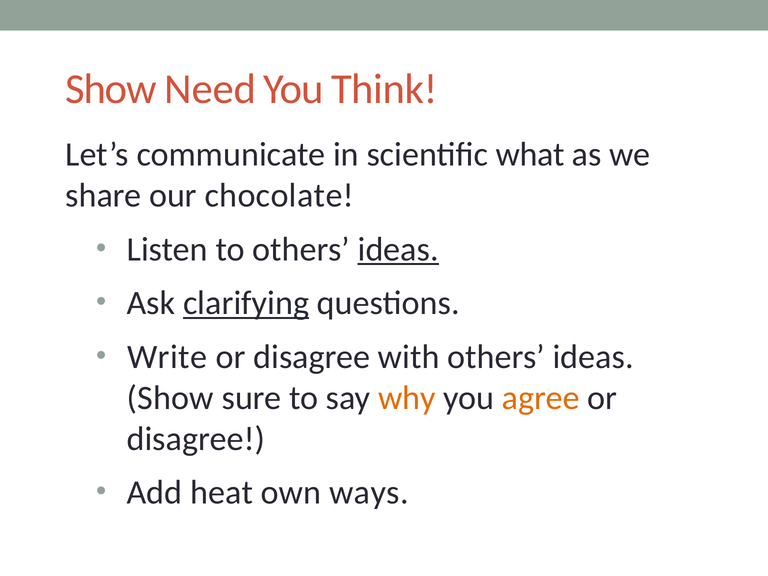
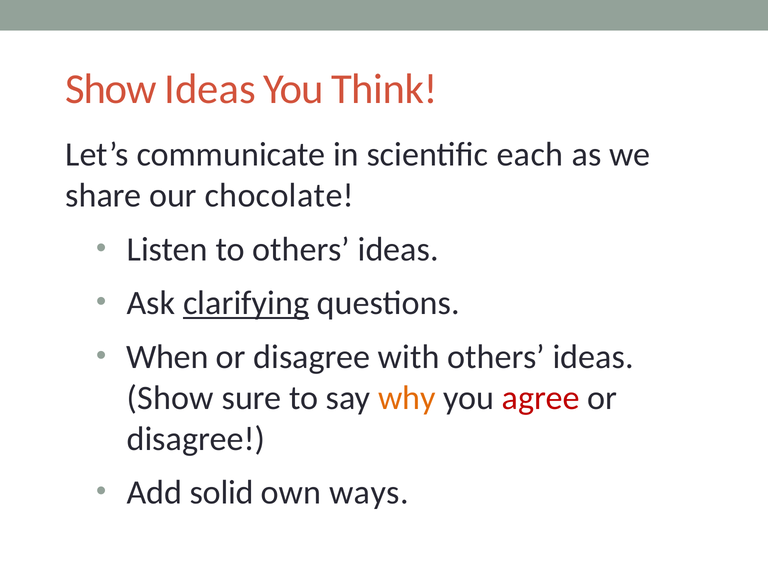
Show Need: Need -> Ideas
what: what -> each
ideas at (398, 249) underline: present -> none
Write: Write -> When
agree colour: orange -> red
heat: heat -> solid
